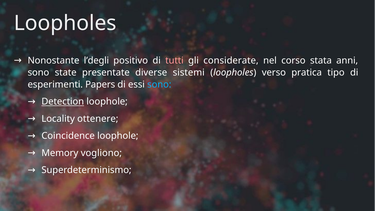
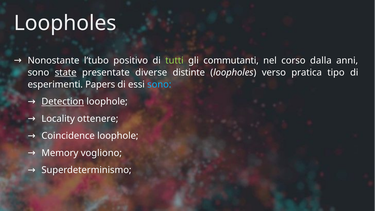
l’degli: l’degli -> l’tubo
tutti colour: pink -> light green
considerate: considerate -> commutanti
stata: stata -> dalla
state underline: none -> present
sistemi: sistemi -> distinte
